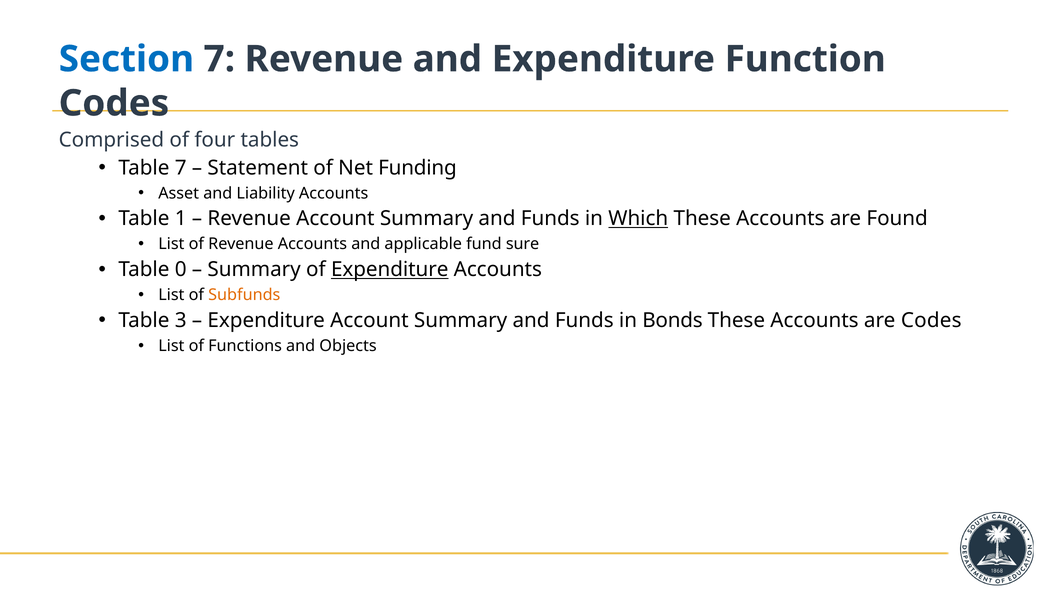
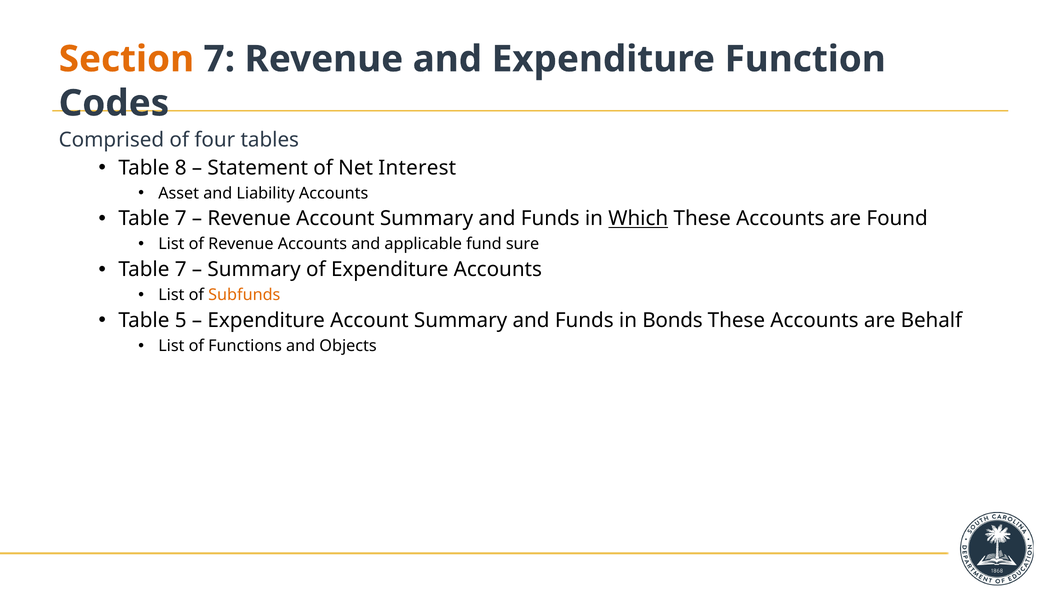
Section colour: blue -> orange
Table 7: 7 -> 8
Funding: Funding -> Interest
1 at (181, 219): 1 -> 7
0 at (181, 270): 0 -> 7
Expenditure at (390, 270) underline: present -> none
3: 3 -> 5
are Codes: Codes -> Behalf
